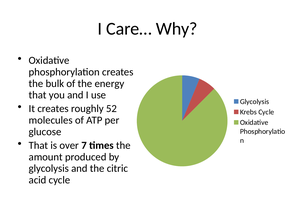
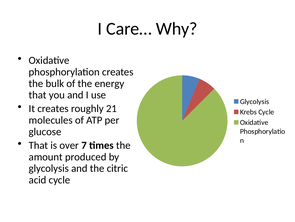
52: 52 -> 21
